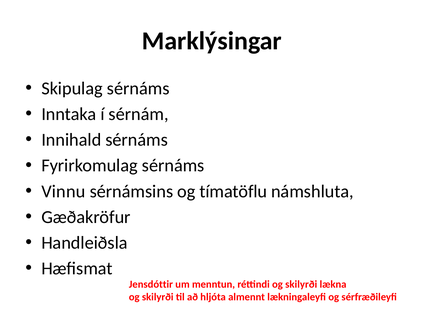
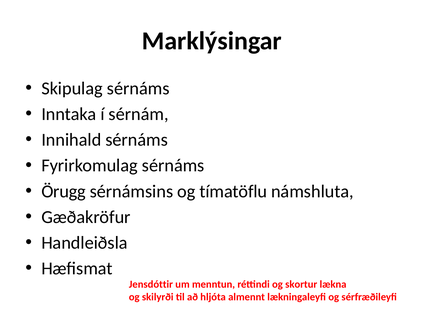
Vinnu: Vinnu -> Örugg
réttindi og skilyrði: skilyrði -> skortur
